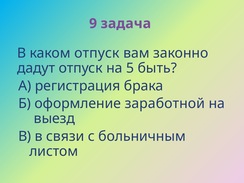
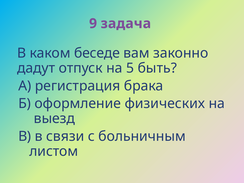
каком отпуск: отпуск -> беседе
заработной: заработной -> физических
